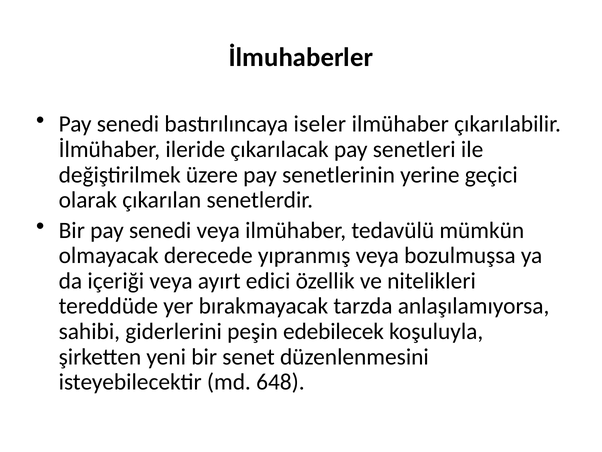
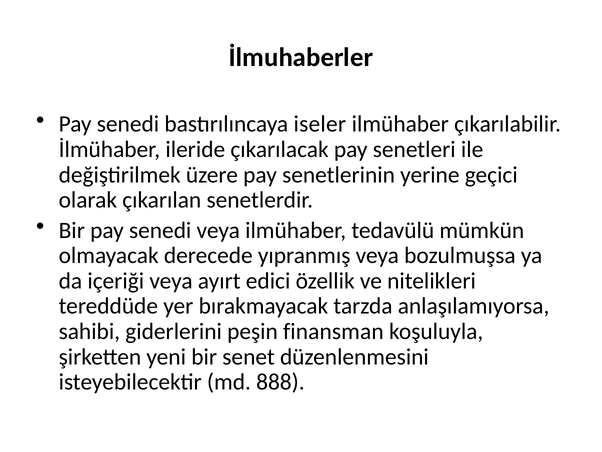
edebilecek: edebilecek -> finansman
648: 648 -> 888
